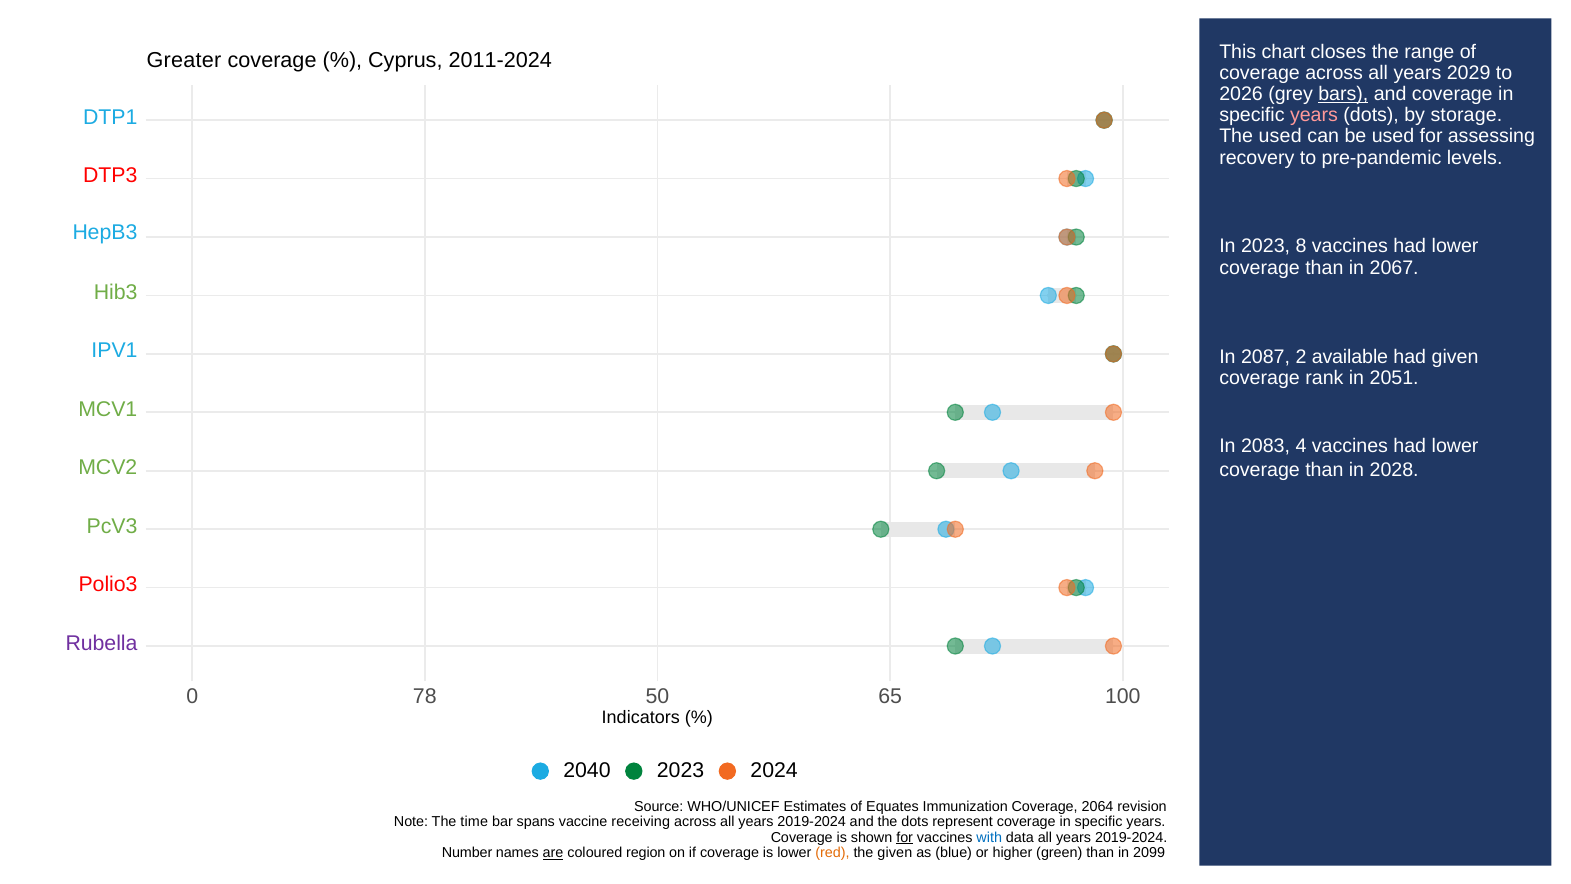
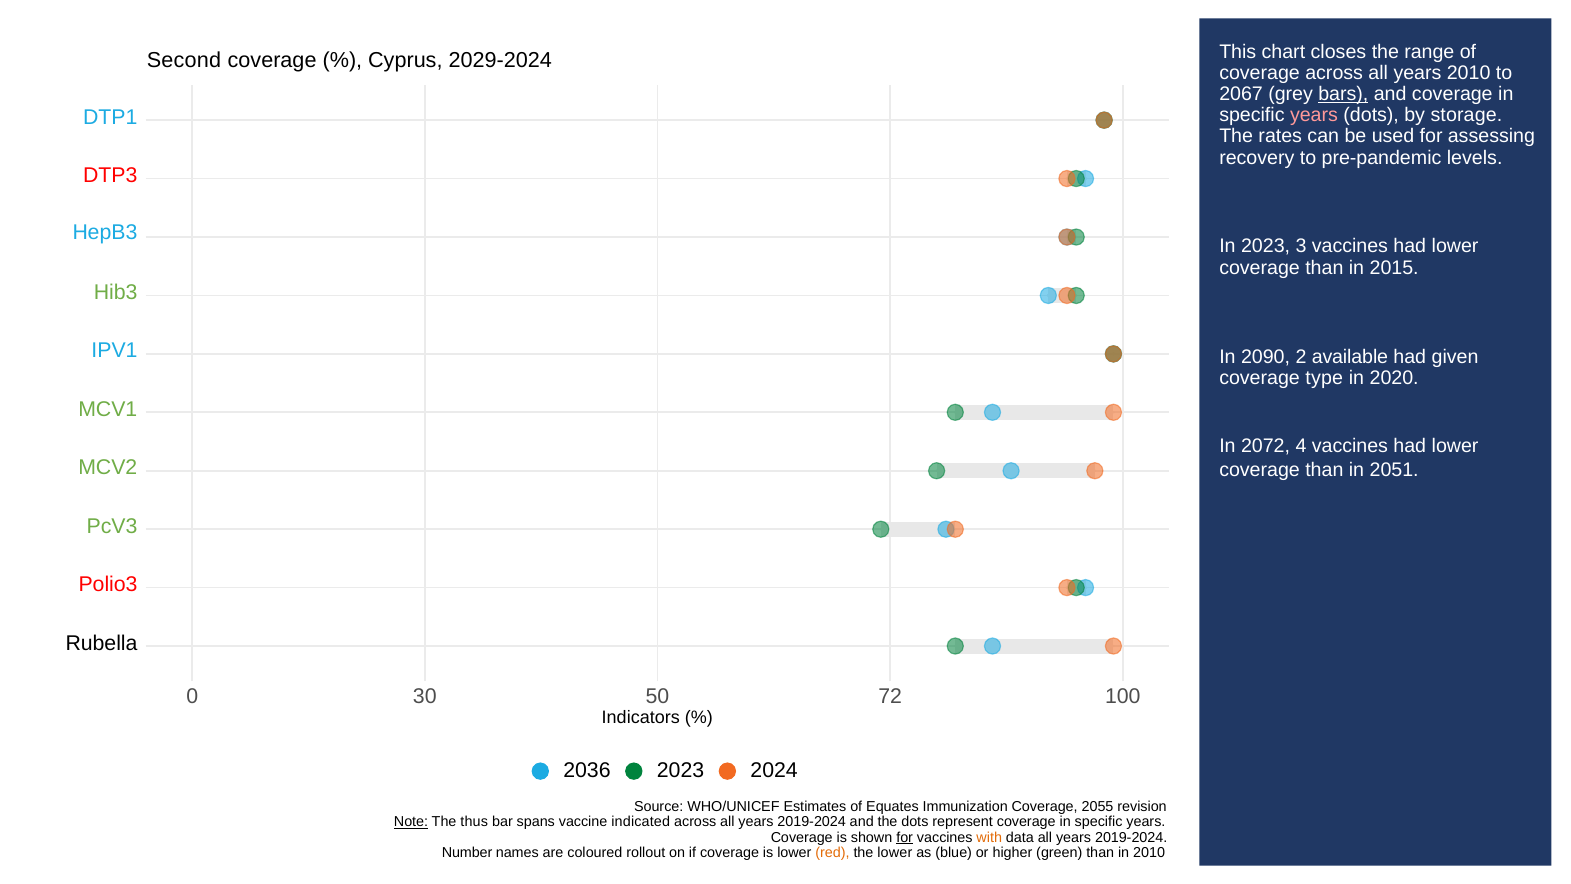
Greater: Greater -> Second
2011-2024: 2011-2024 -> 2029-2024
years 2029: 2029 -> 2010
2026: 2026 -> 2067
The used: used -> rates
8: 8 -> 3
2067: 2067 -> 2015
2087: 2087 -> 2090
rank: rank -> type
2051: 2051 -> 2020
2083: 2083 -> 2072
2028: 2028 -> 2051
Rubella colour: purple -> black
78: 78 -> 30
65: 65 -> 72
2040: 2040 -> 2036
2064: 2064 -> 2055
Note underline: none -> present
time: time -> thus
receiving: receiving -> indicated
with colour: blue -> orange
are underline: present -> none
region: region -> rollout
the given: given -> lower
in 2099: 2099 -> 2010
